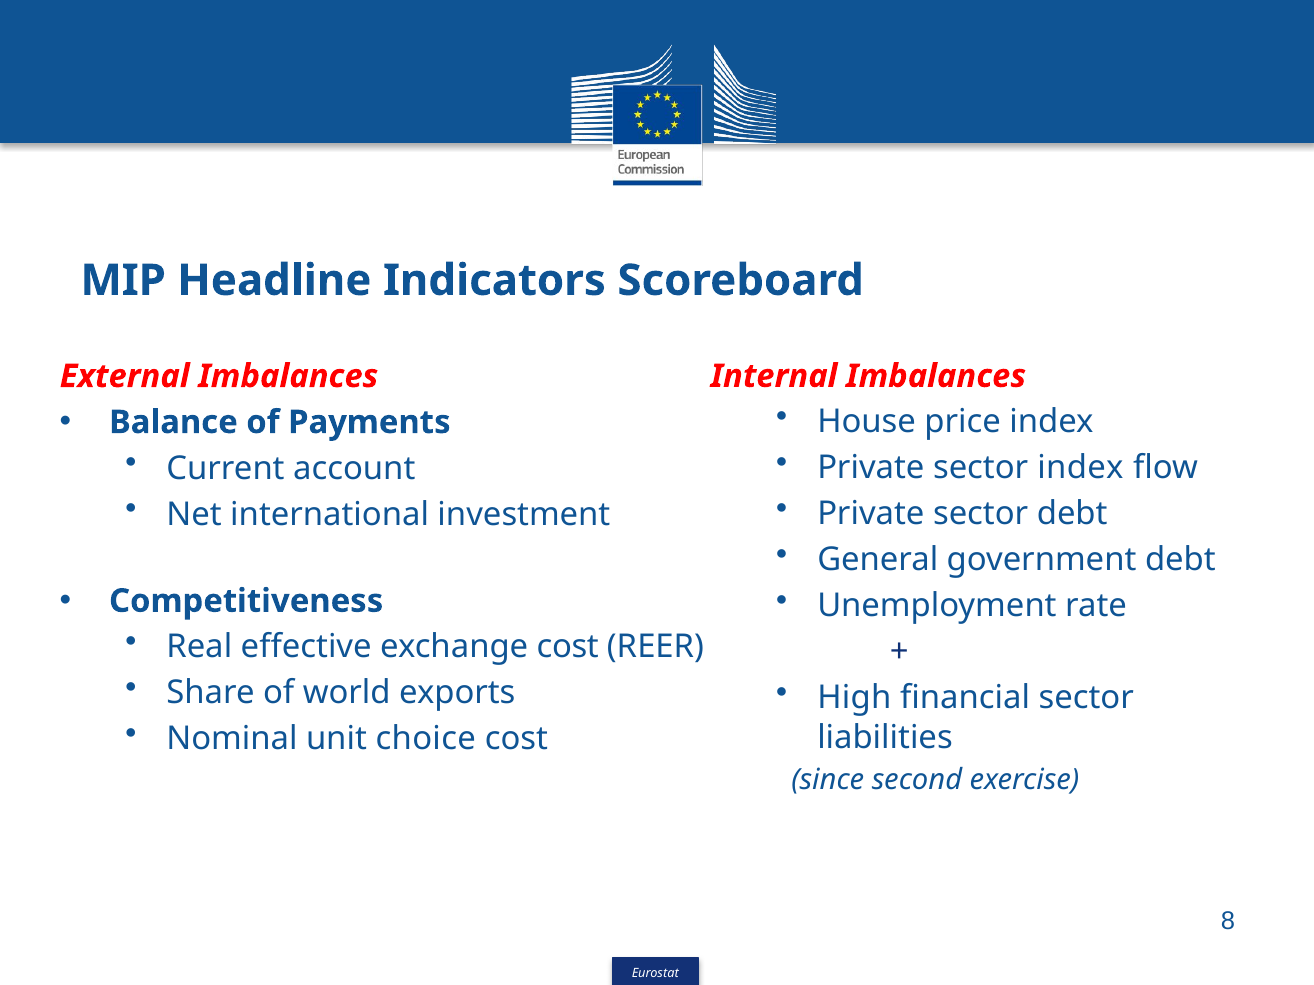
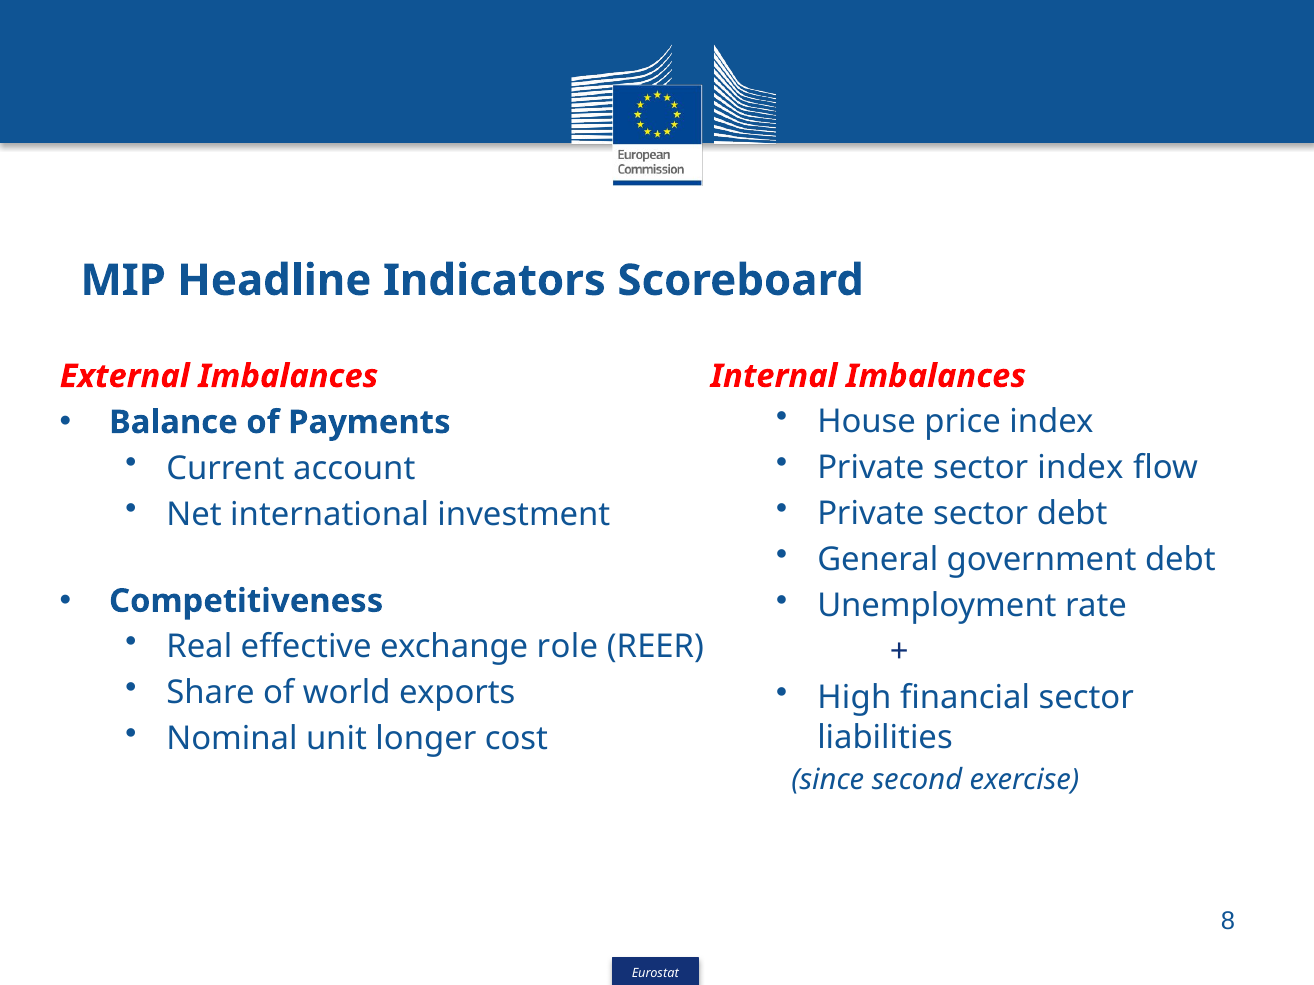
exchange cost: cost -> role
choice: choice -> longer
